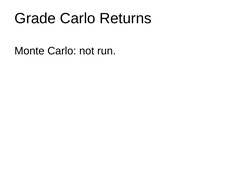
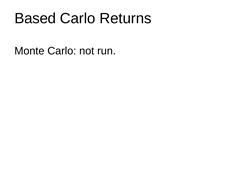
Grade: Grade -> Based
